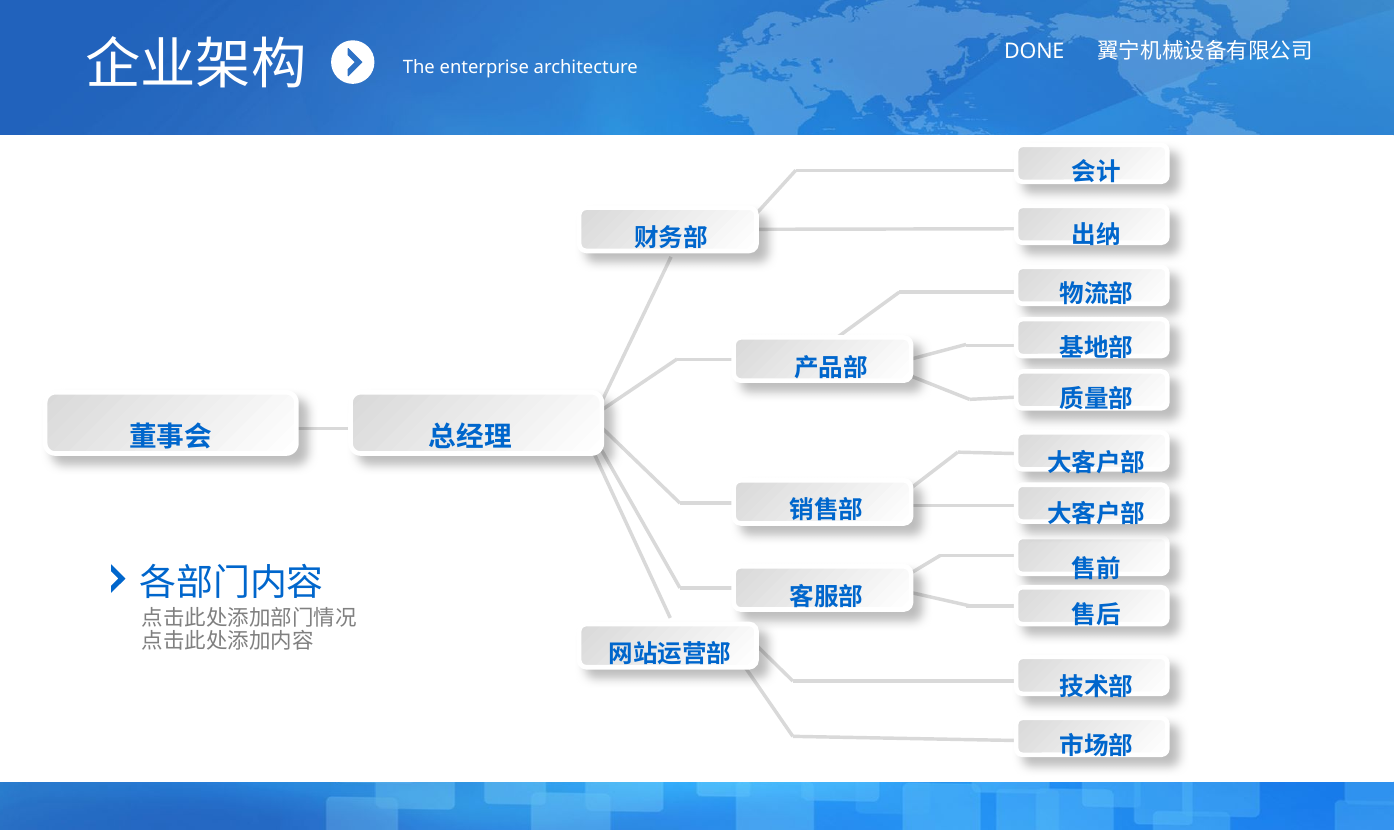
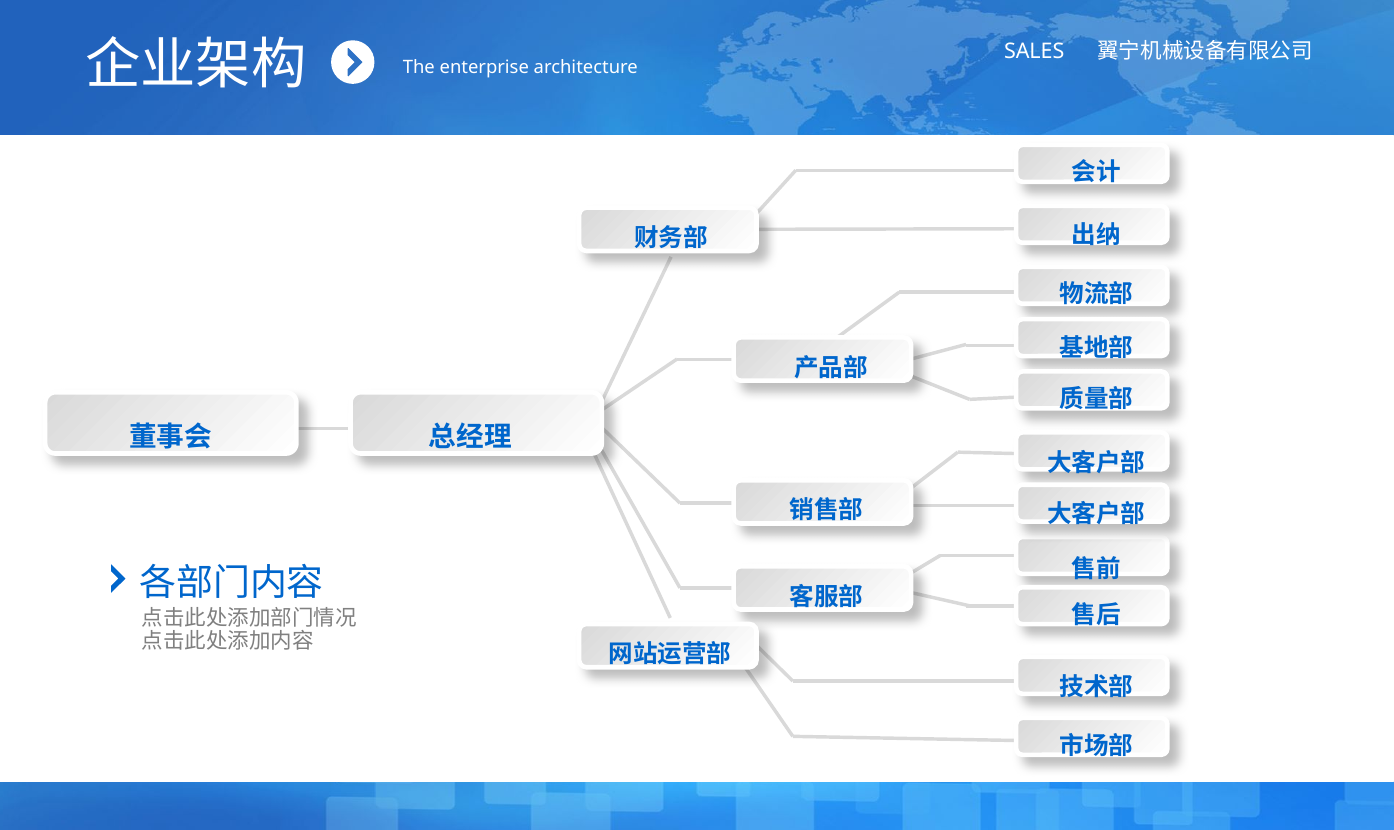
DONE: DONE -> SALES
